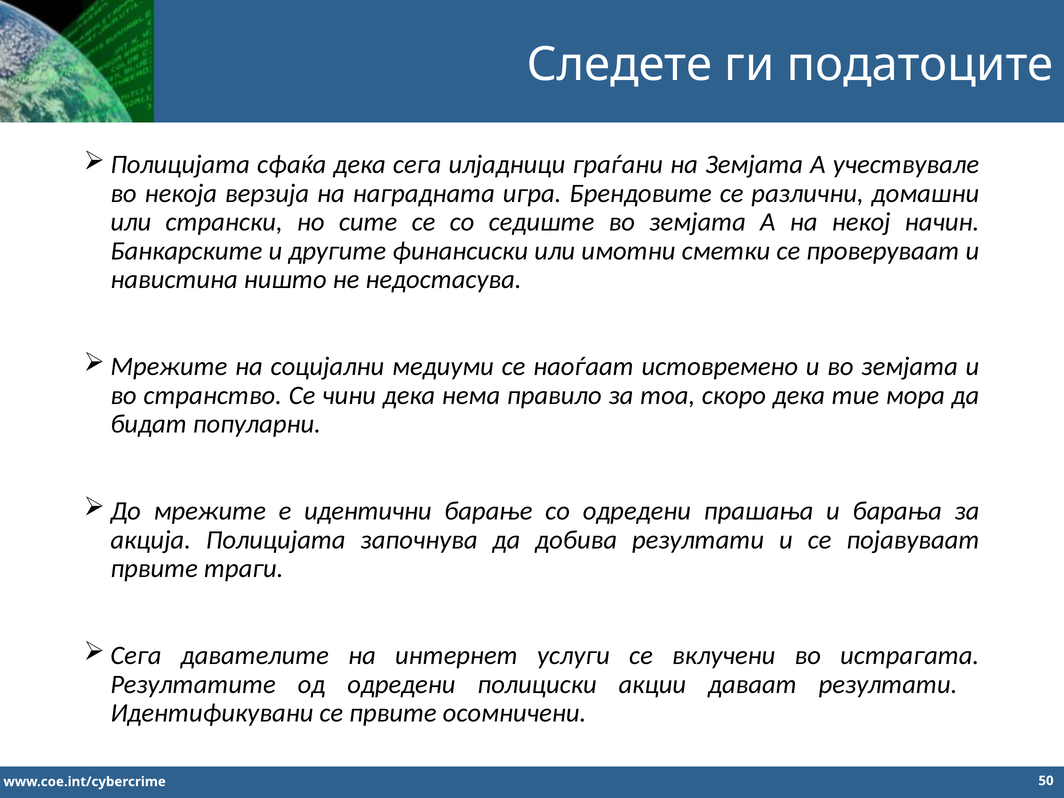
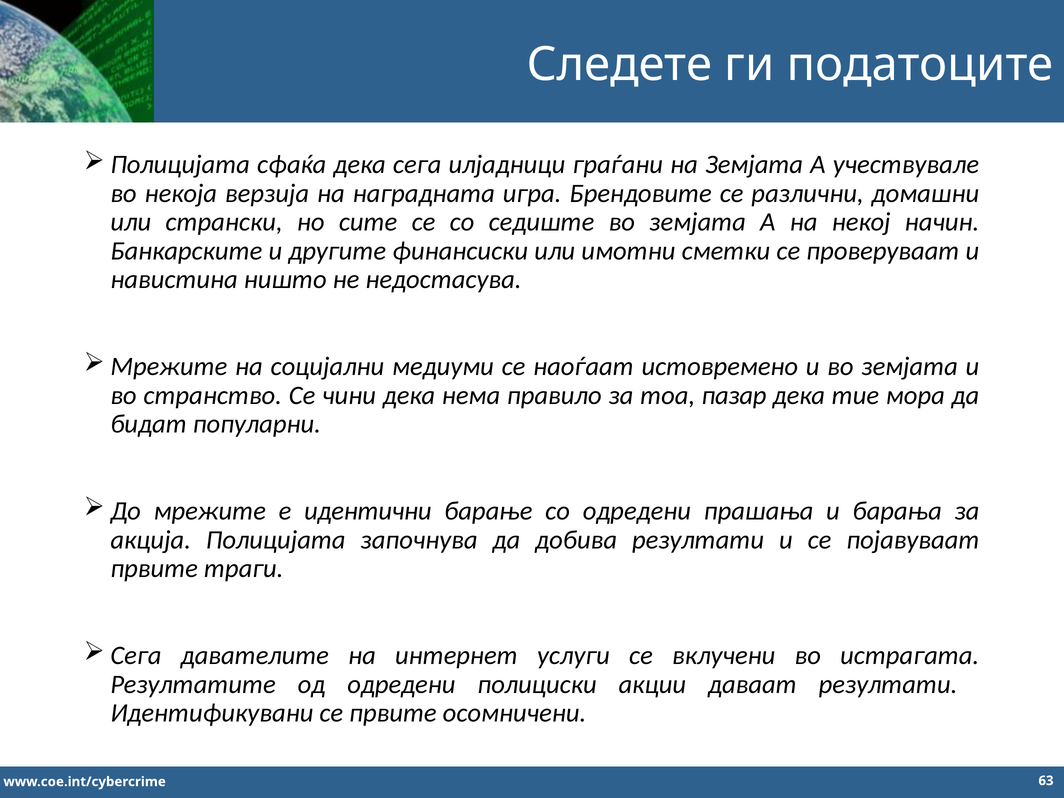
скоро: скоро -> пазар
50: 50 -> 63
